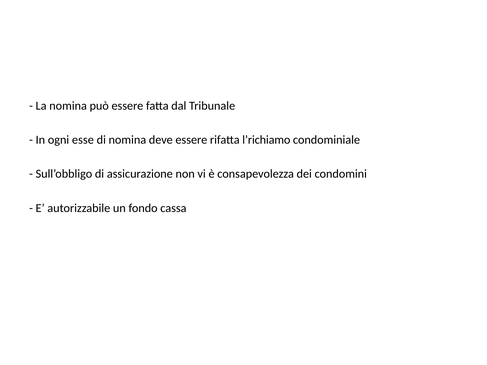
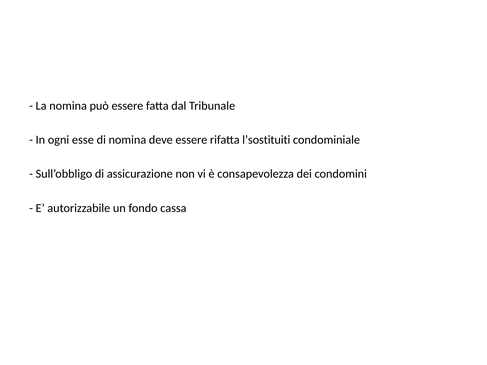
l’richiamo: l’richiamo -> l’sostituiti
